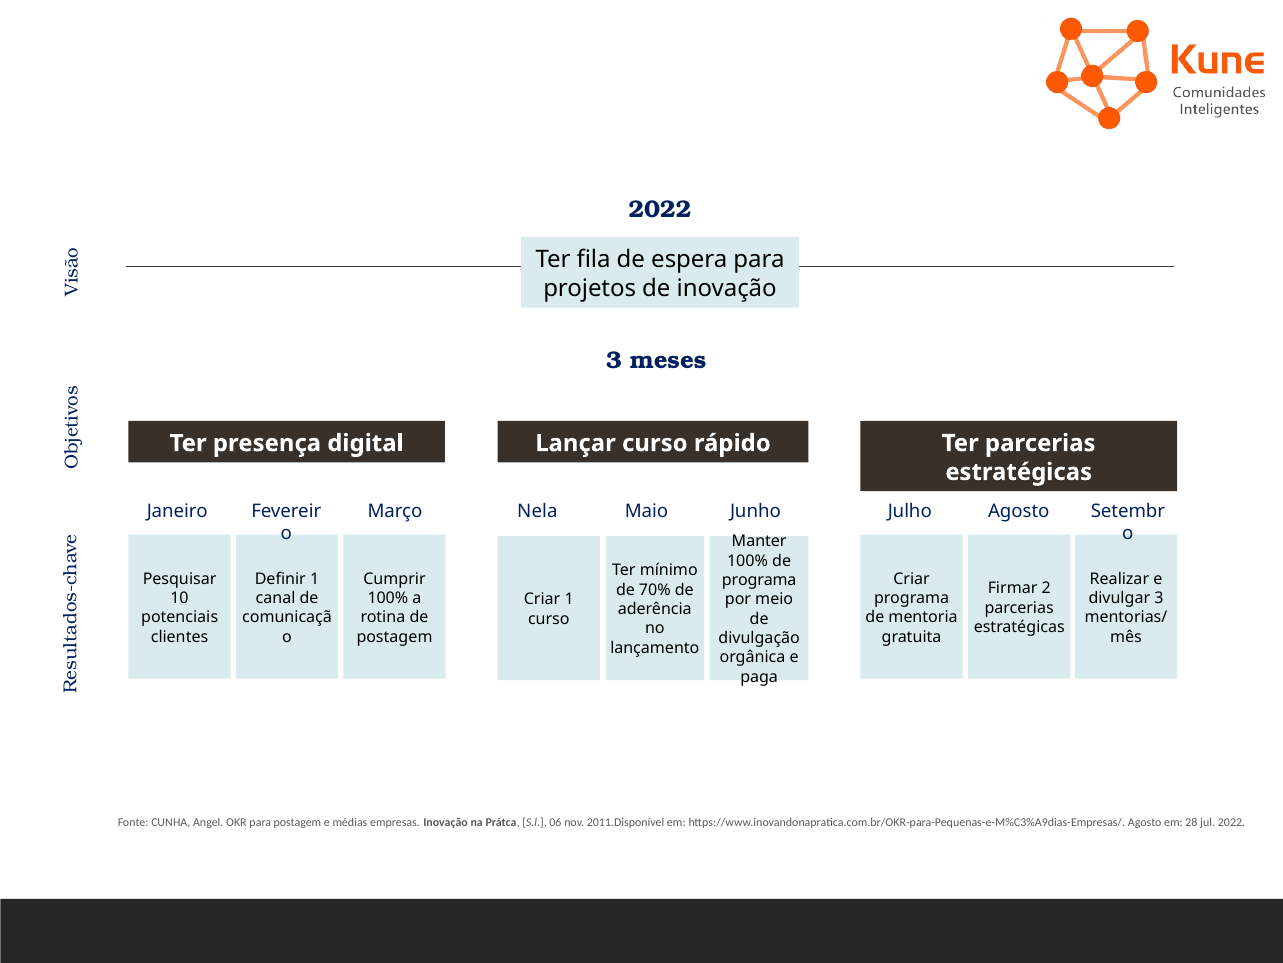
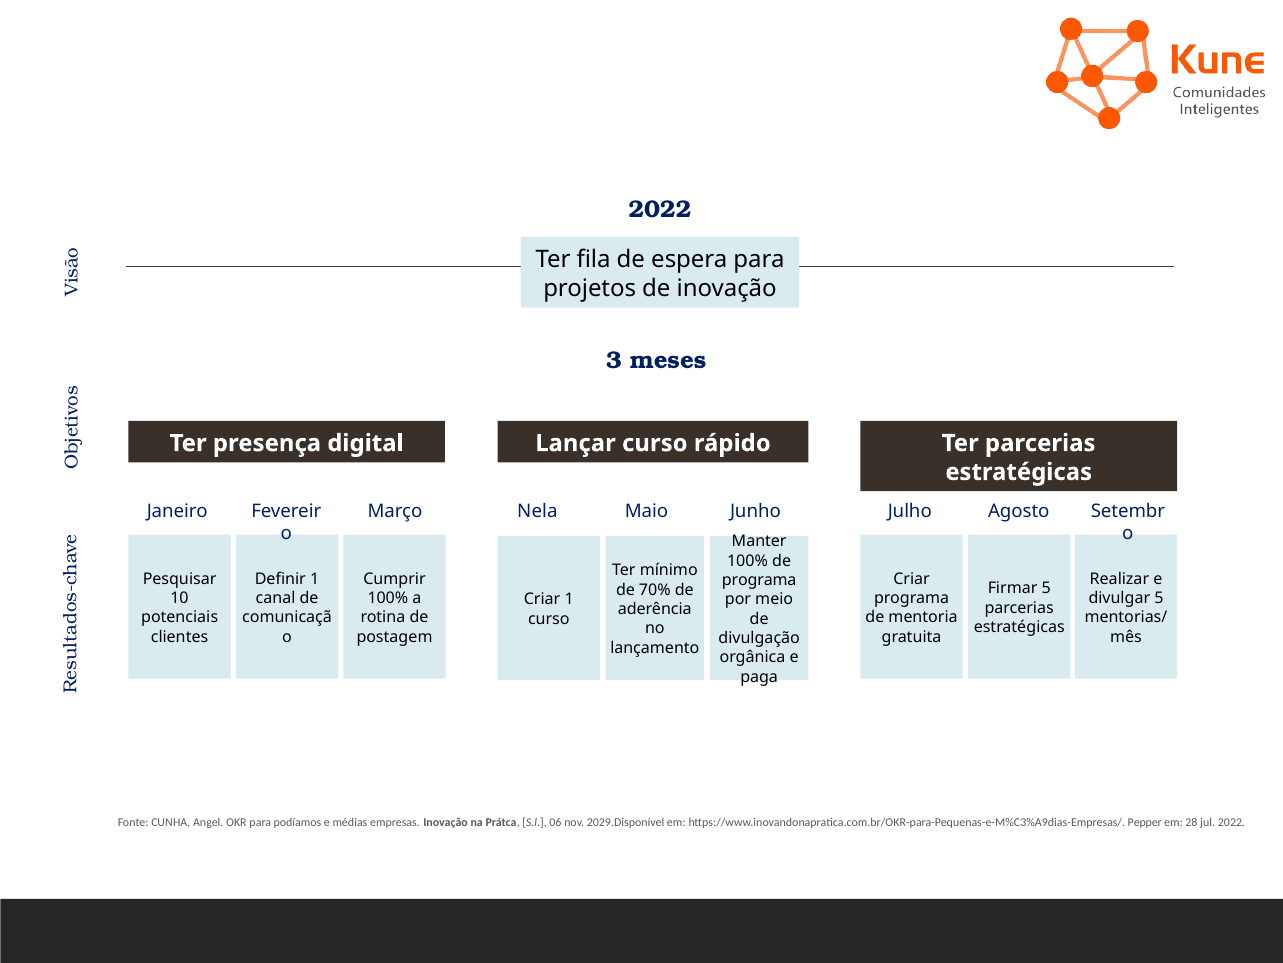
Firmar 2: 2 -> 5
divulgar 3: 3 -> 5
para postagem: postagem -> podíamos
2011.Disponível: 2011.Disponível -> 2029.Disponível
https://www.inovandonapratica.com.br/OKR-para-Pequenas-e-M%C3%A9dias-Empresas/ Agosto: Agosto -> Pepper
